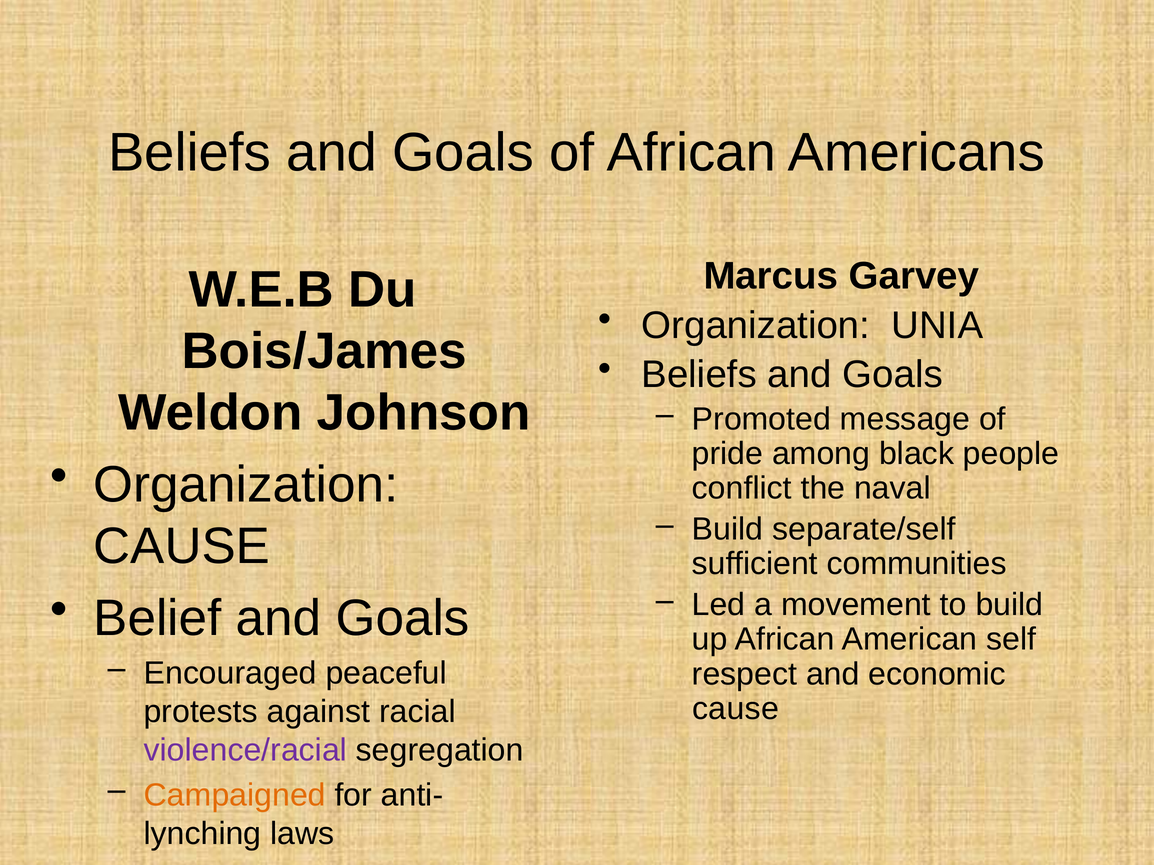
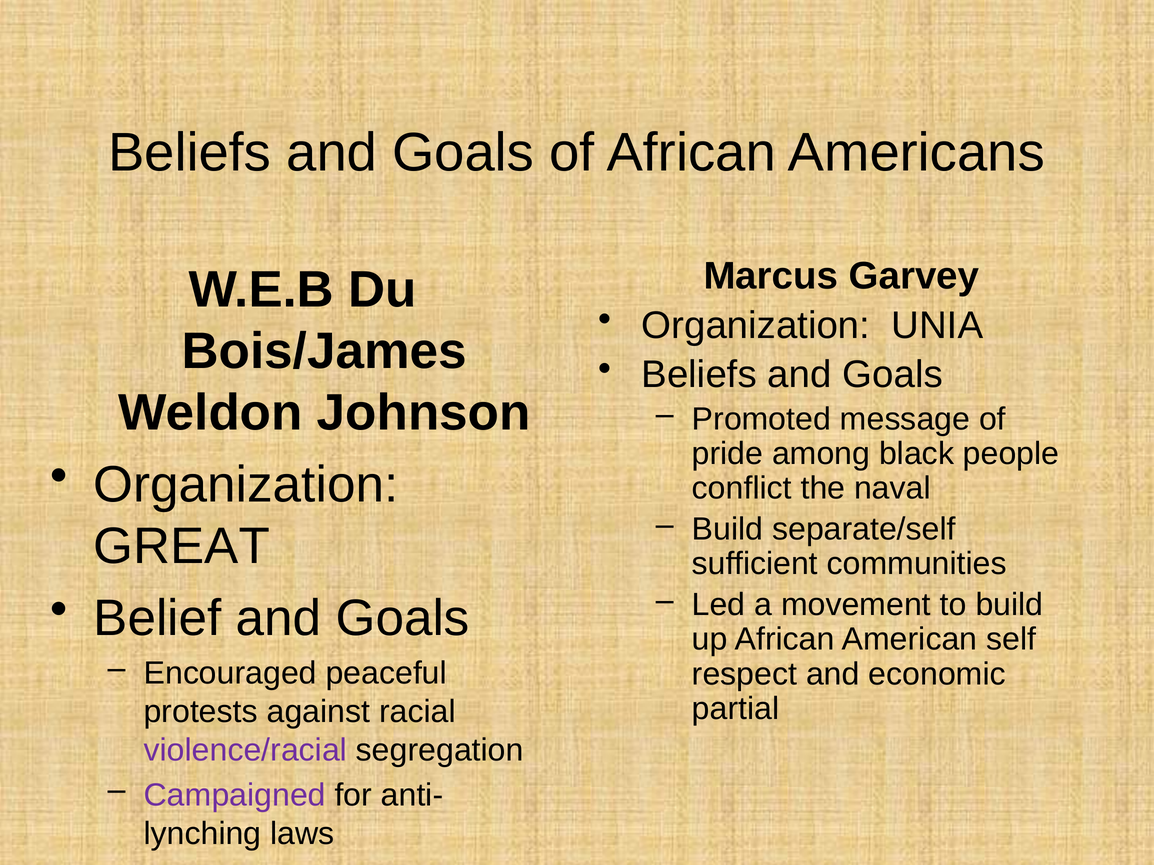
CAUSE at (182, 547): CAUSE -> GREAT
cause at (735, 709): cause -> partial
Campaigned colour: orange -> purple
